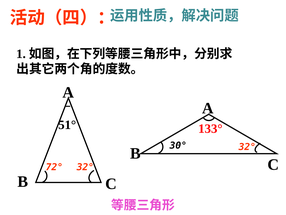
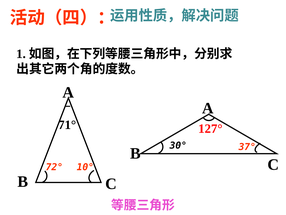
51°: 51° -> 71°
133°: 133° -> 127°
30° 32°: 32° -> 37°
72° 32°: 32° -> 10°
